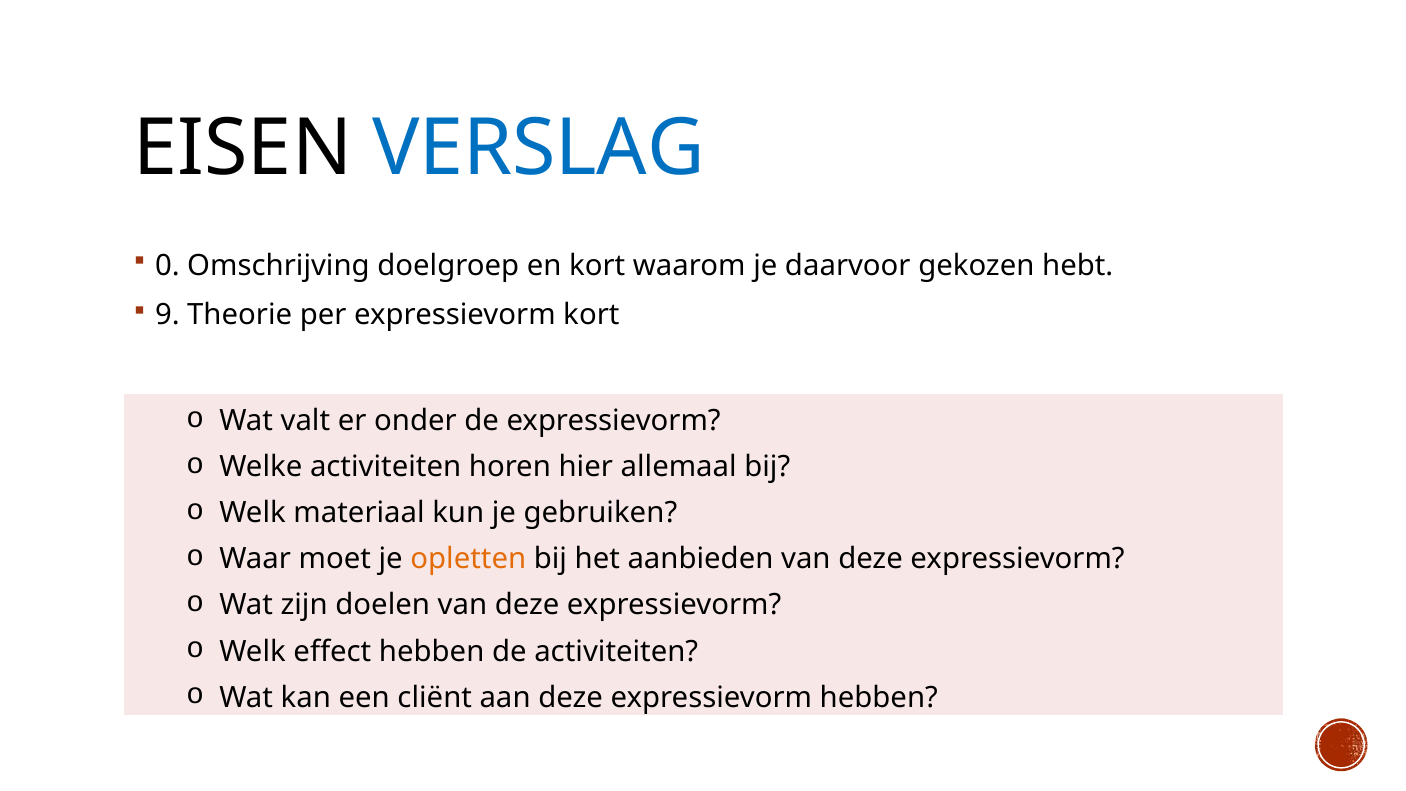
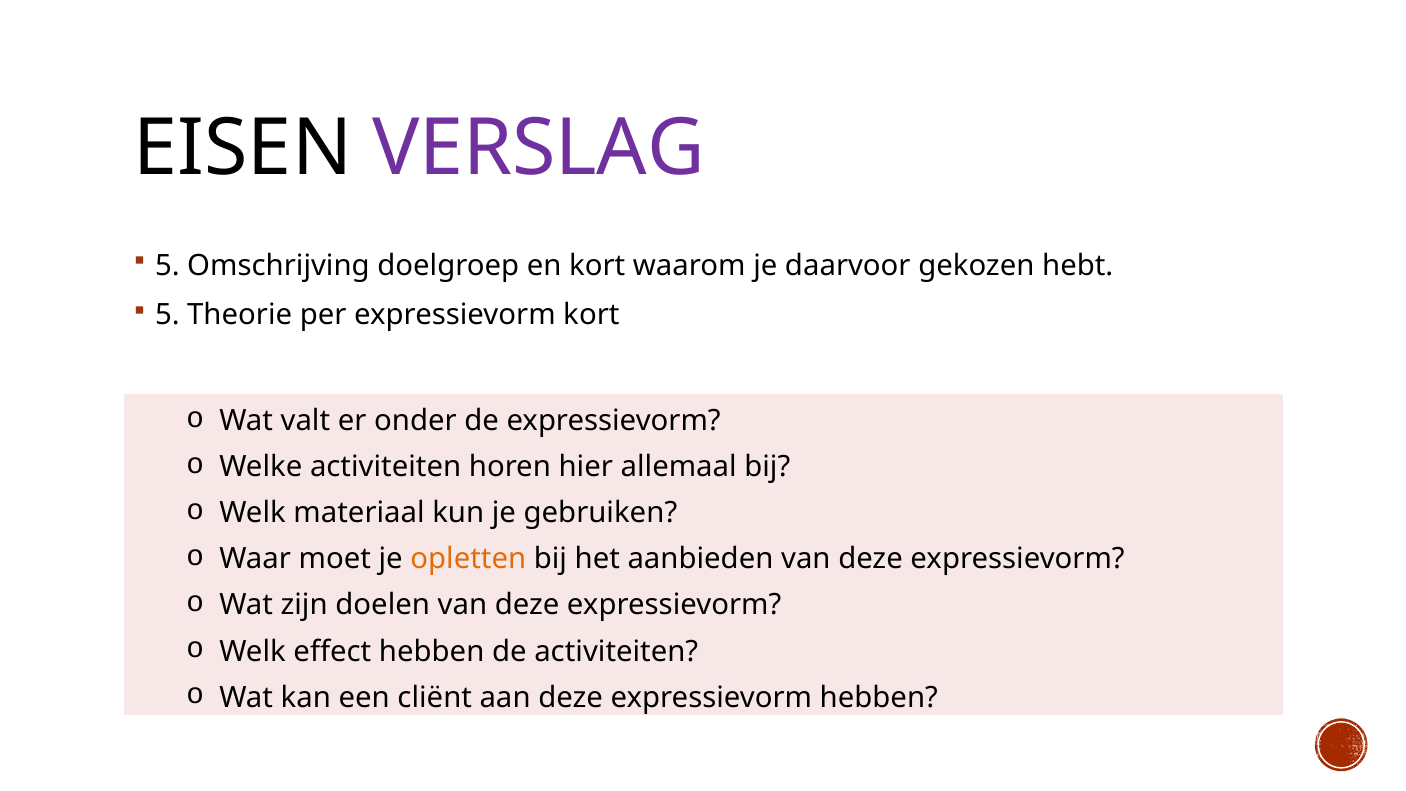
VERSLAG colour: blue -> purple
0 at (167, 266): 0 -> 5
9 at (167, 315): 9 -> 5
